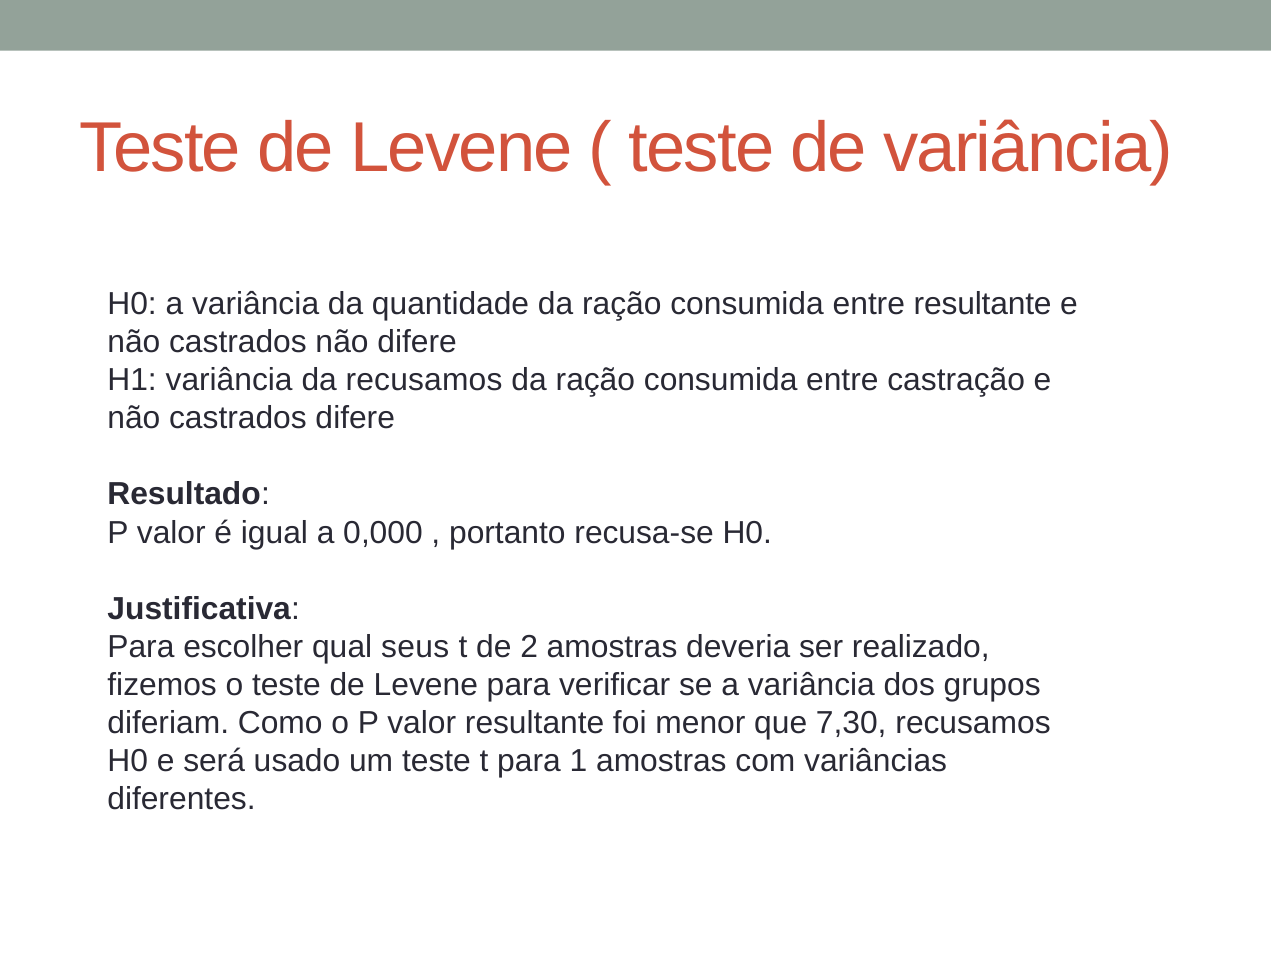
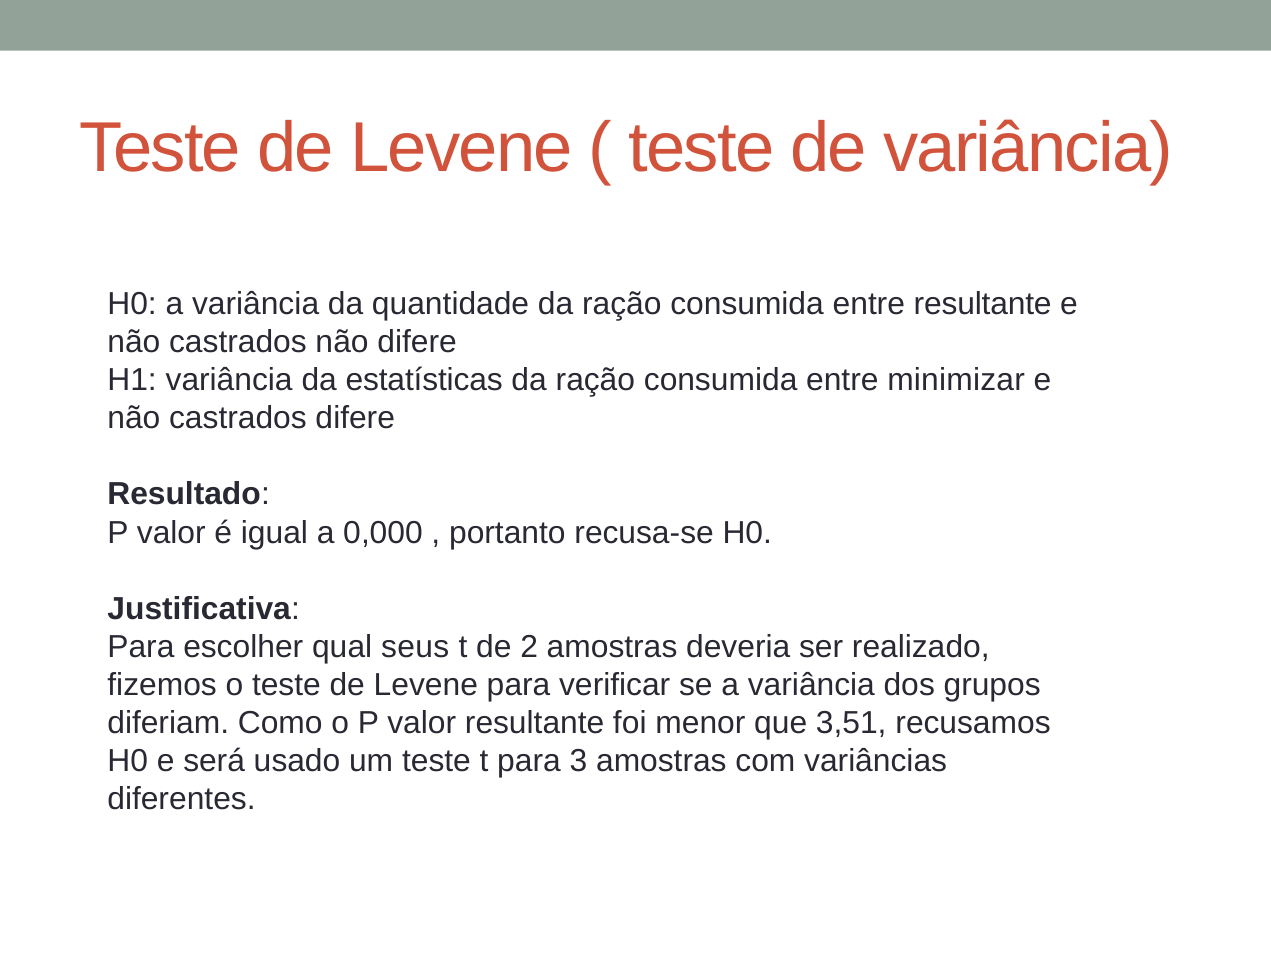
da recusamos: recusamos -> estatísticas
castração: castração -> minimizar
7,30: 7,30 -> 3,51
1: 1 -> 3
